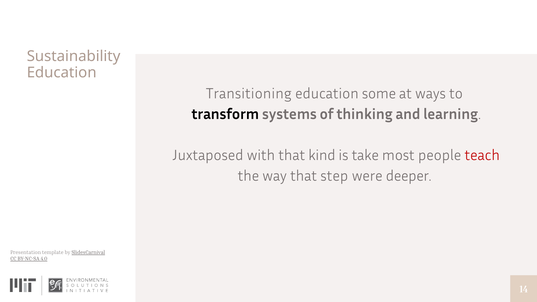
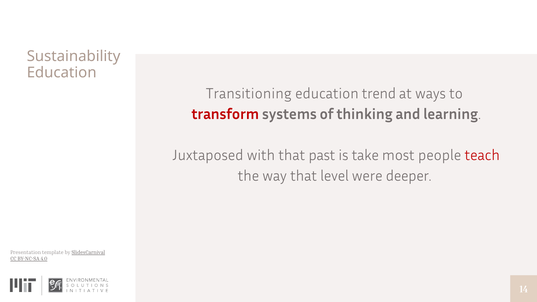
some: some -> trend
transform colour: black -> red
kind: kind -> past
step: step -> level
